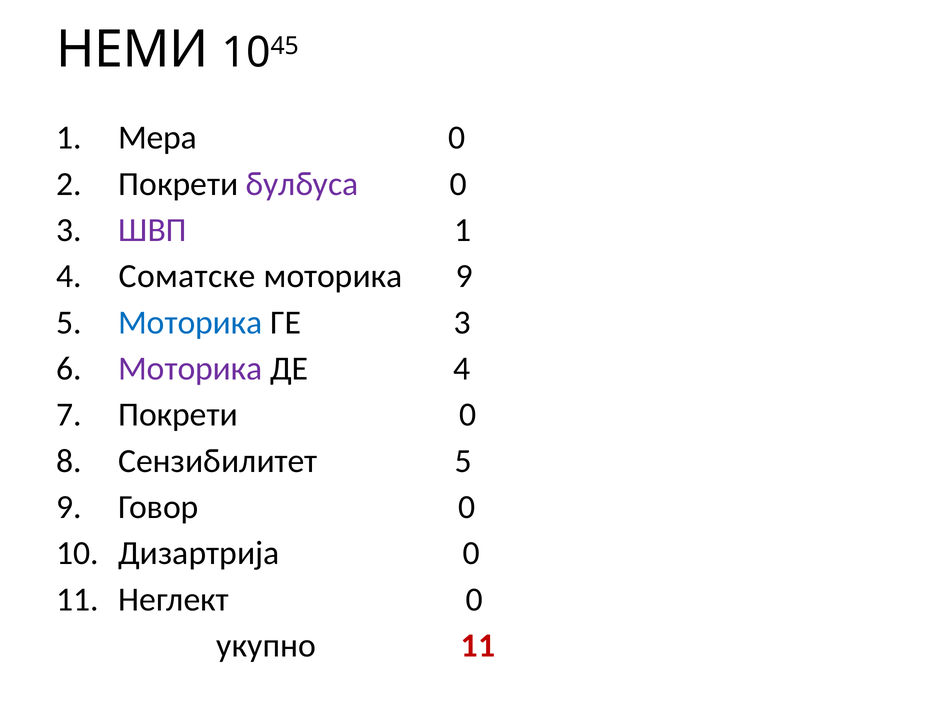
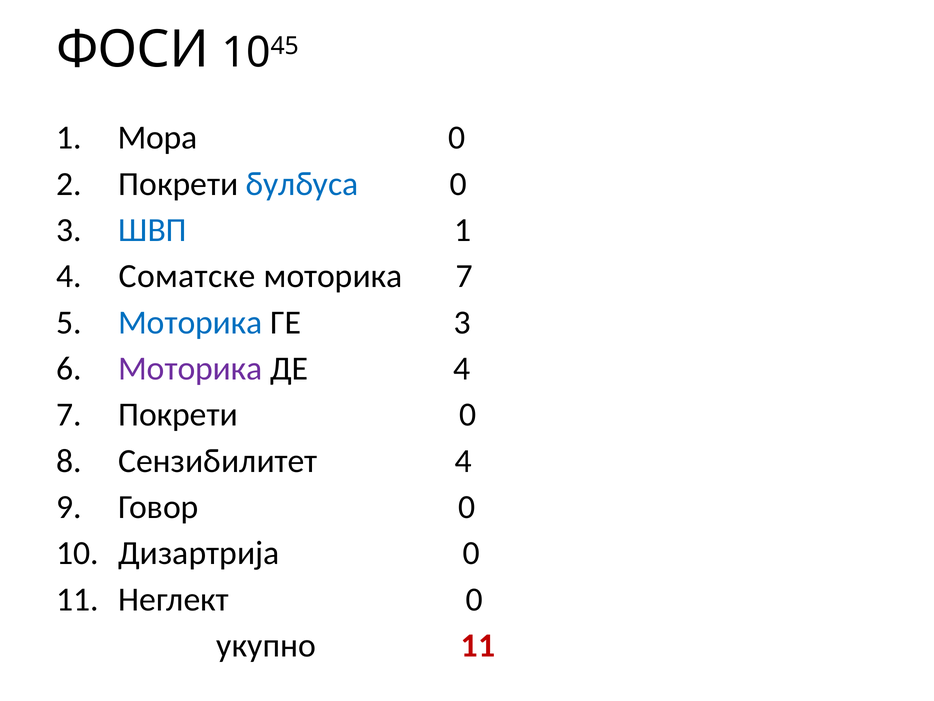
НЕМИ: НЕМИ -> ФОСИ
Мера: Мера -> Мора
булбуса colour: purple -> blue
ШВП colour: purple -> blue
моторика 9: 9 -> 7
Сензибилитет 5: 5 -> 4
